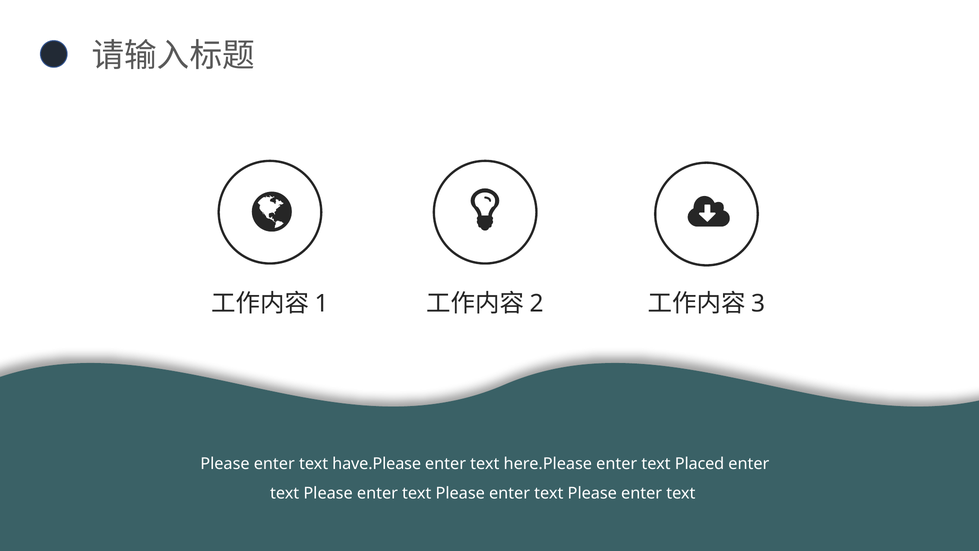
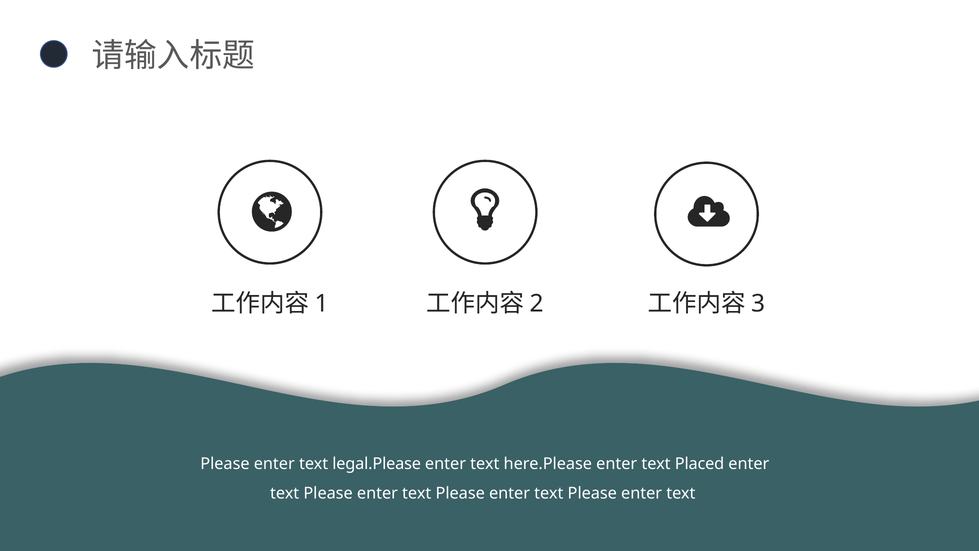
have.Please: have.Please -> legal.Please
